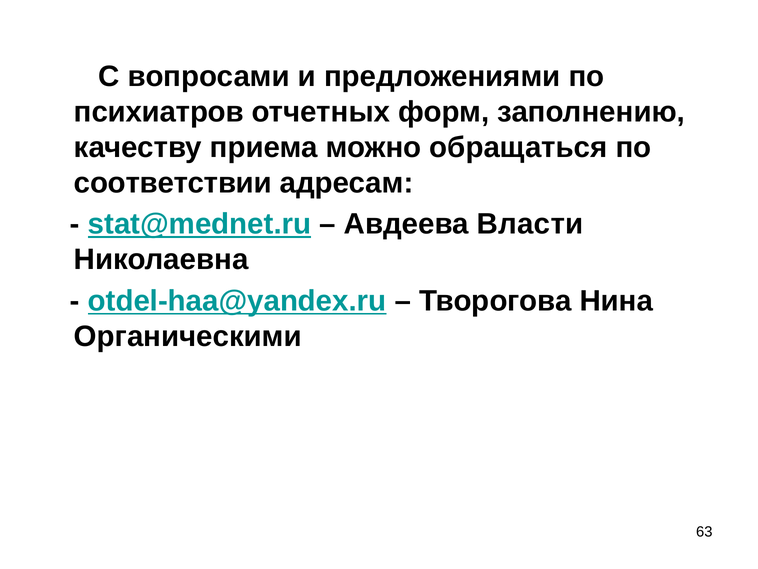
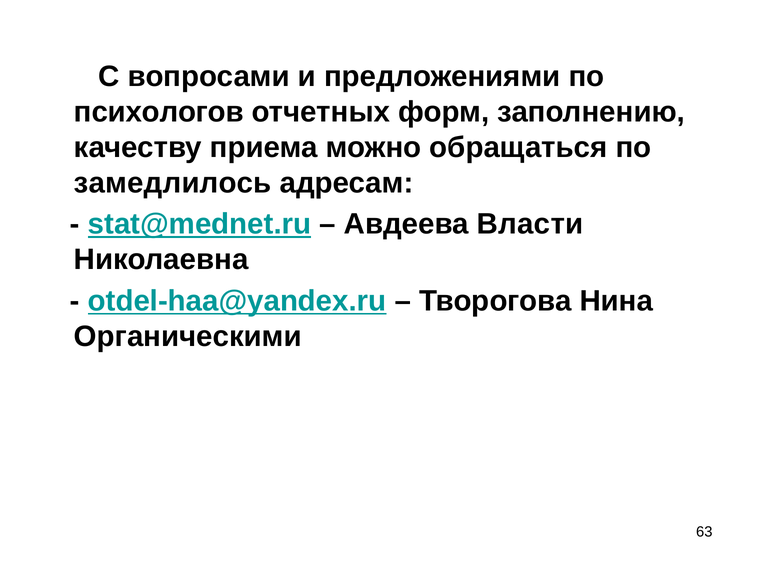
психиатров: психиатров -> психологов
соответствии: соответствии -> замедлилось
